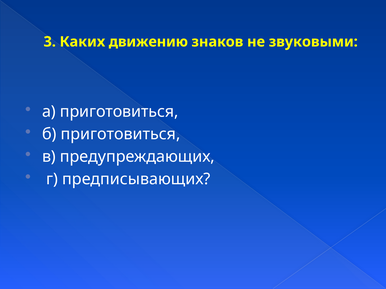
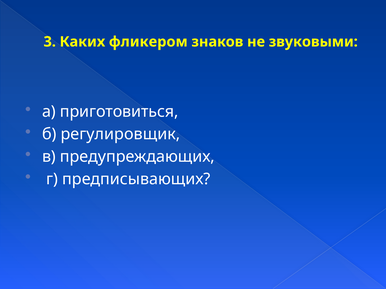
движению: движению -> фликером
б приготовиться: приготовиться -> регулировщик
